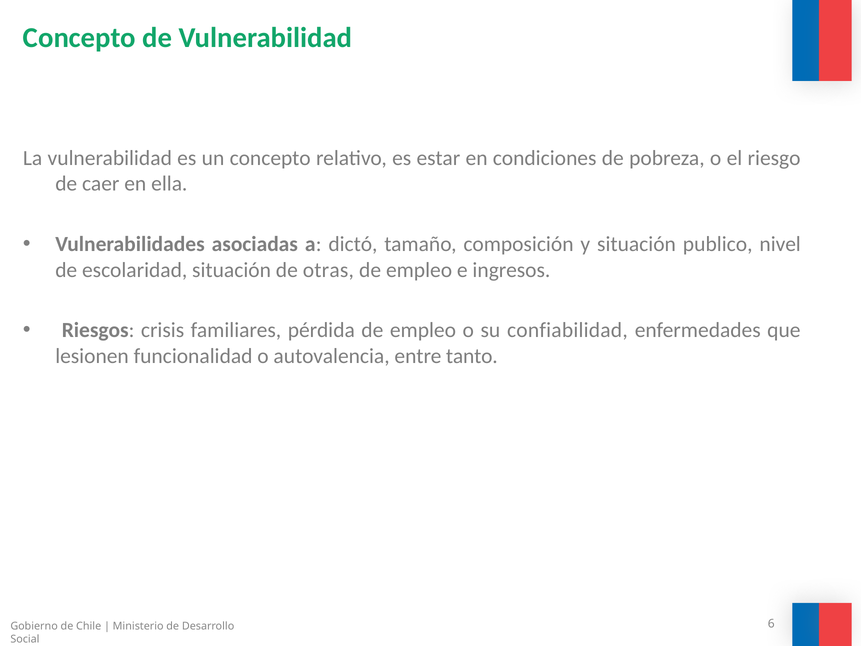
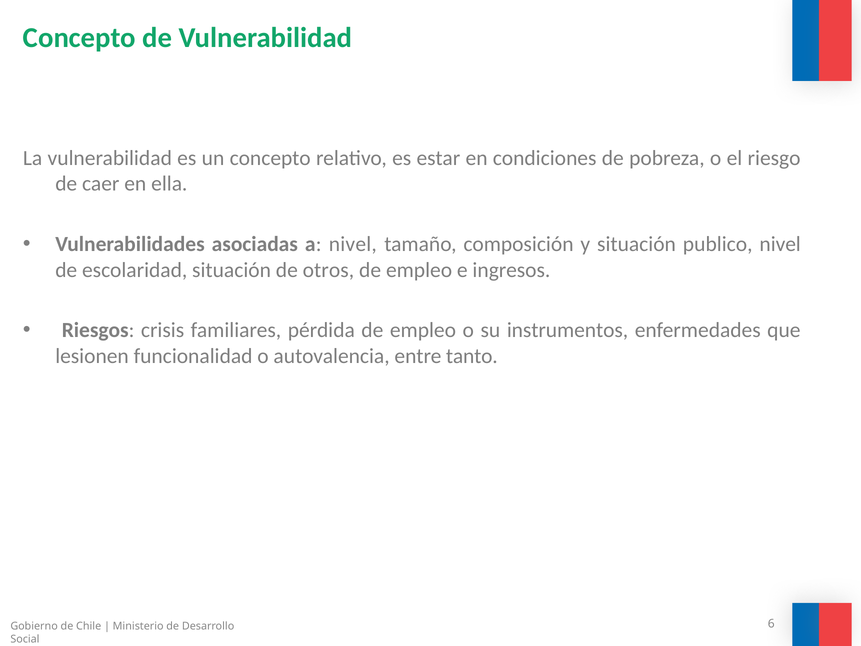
a dictó: dictó -> nivel
otras: otras -> otros
confiabilidad: confiabilidad -> instrumentos
